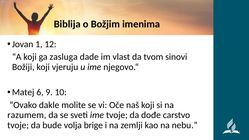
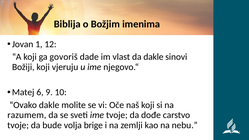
zasluga: zasluga -> govoriš
da tvom: tvom -> dakle
